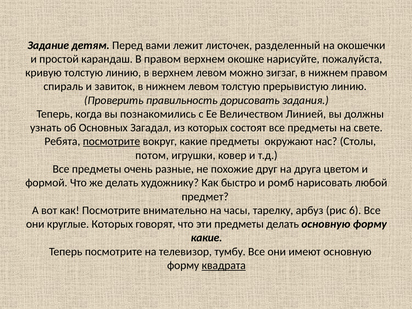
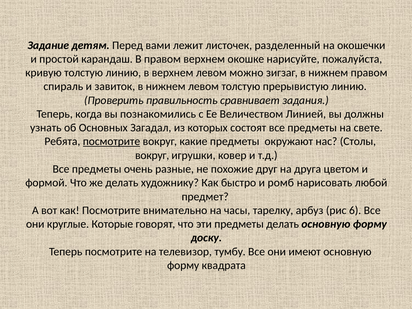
дорисовать: дорисовать -> сравнивает
потом at (152, 155): потом -> вокруг
круглые Которых: Которых -> Которые
какие at (207, 238): какие -> доску
квадрата underline: present -> none
